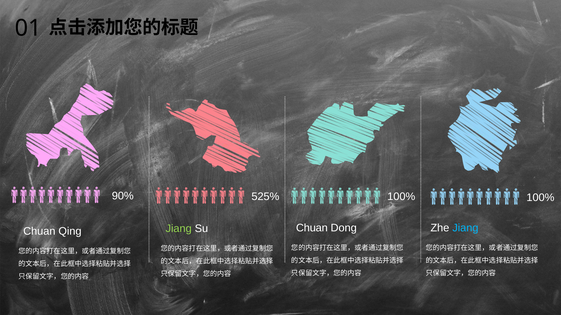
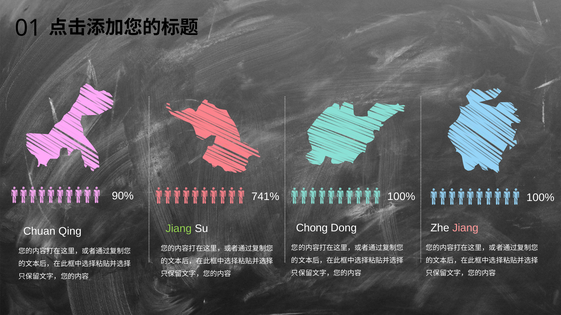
525%: 525% -> 741%
Jiang at (465, 228) colour: light blue -> pink
Chuan at (312, 228): Chuan -> Chong
